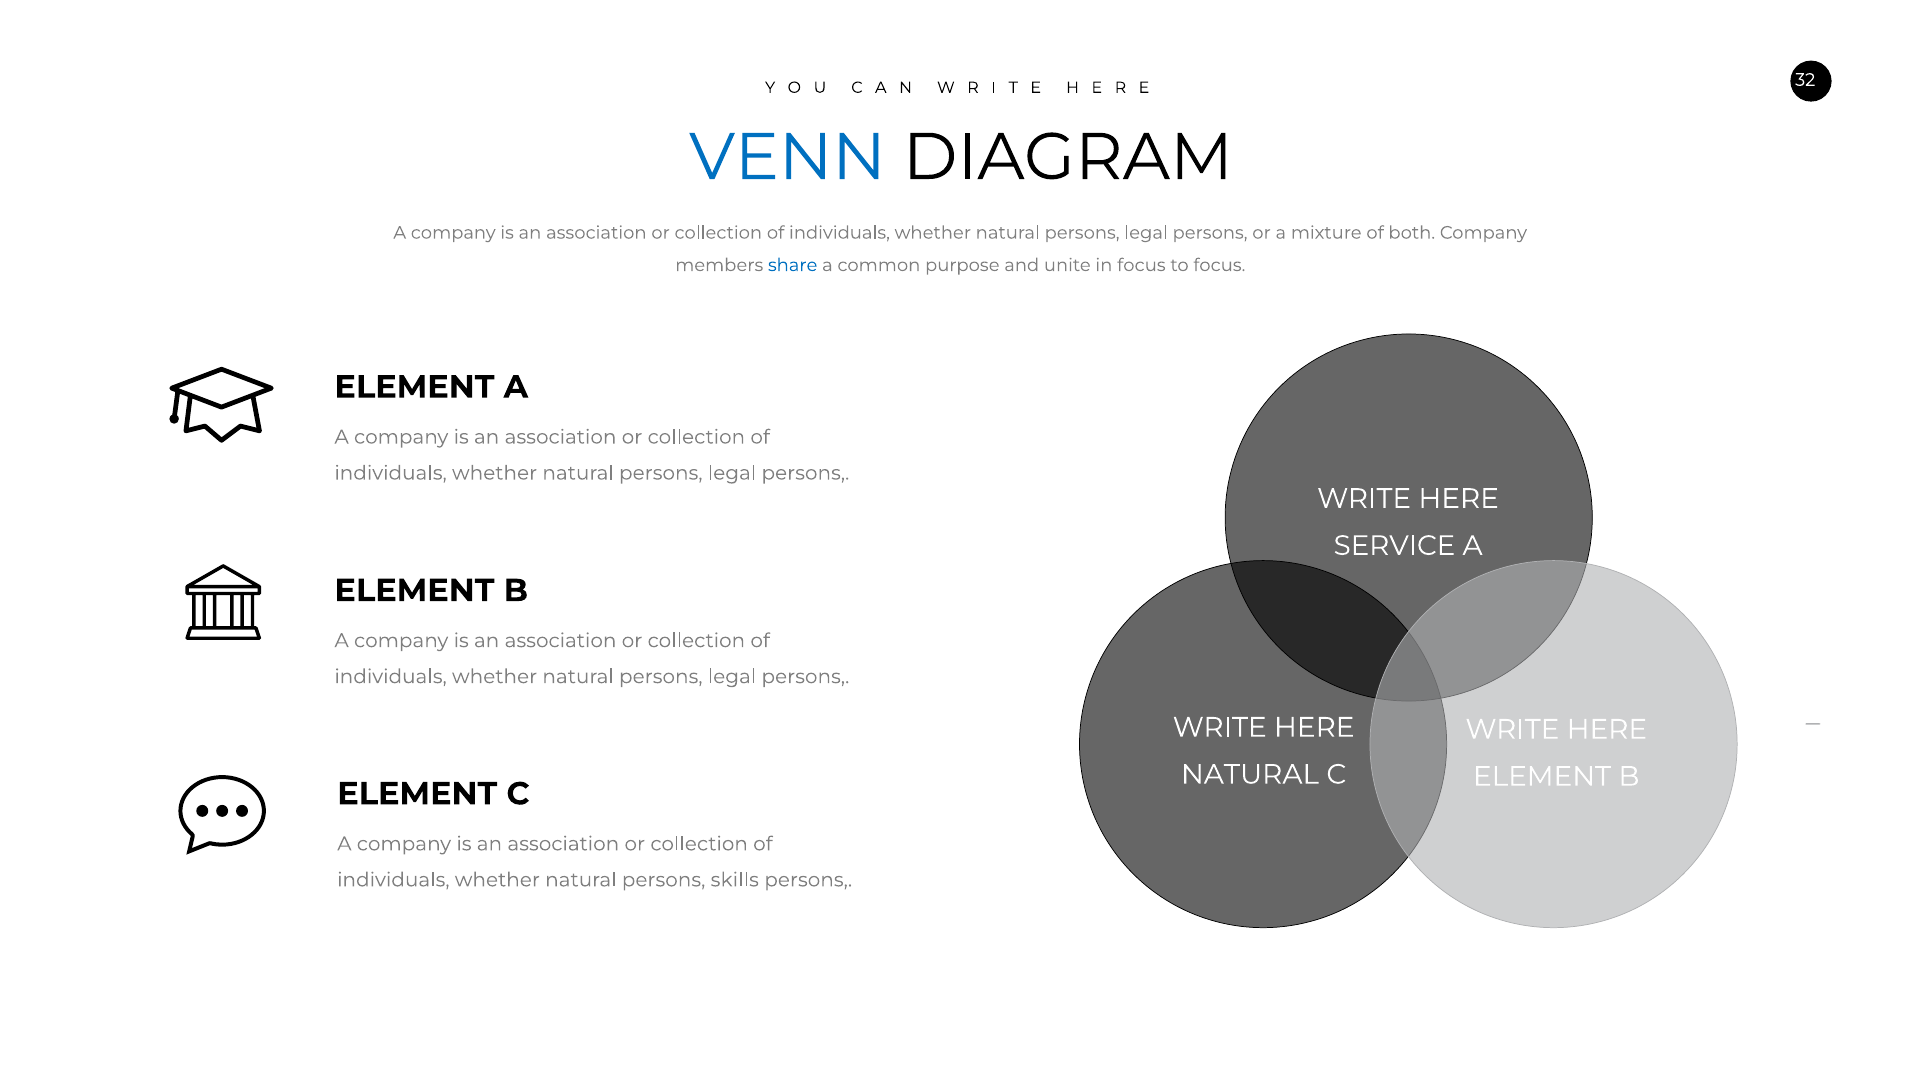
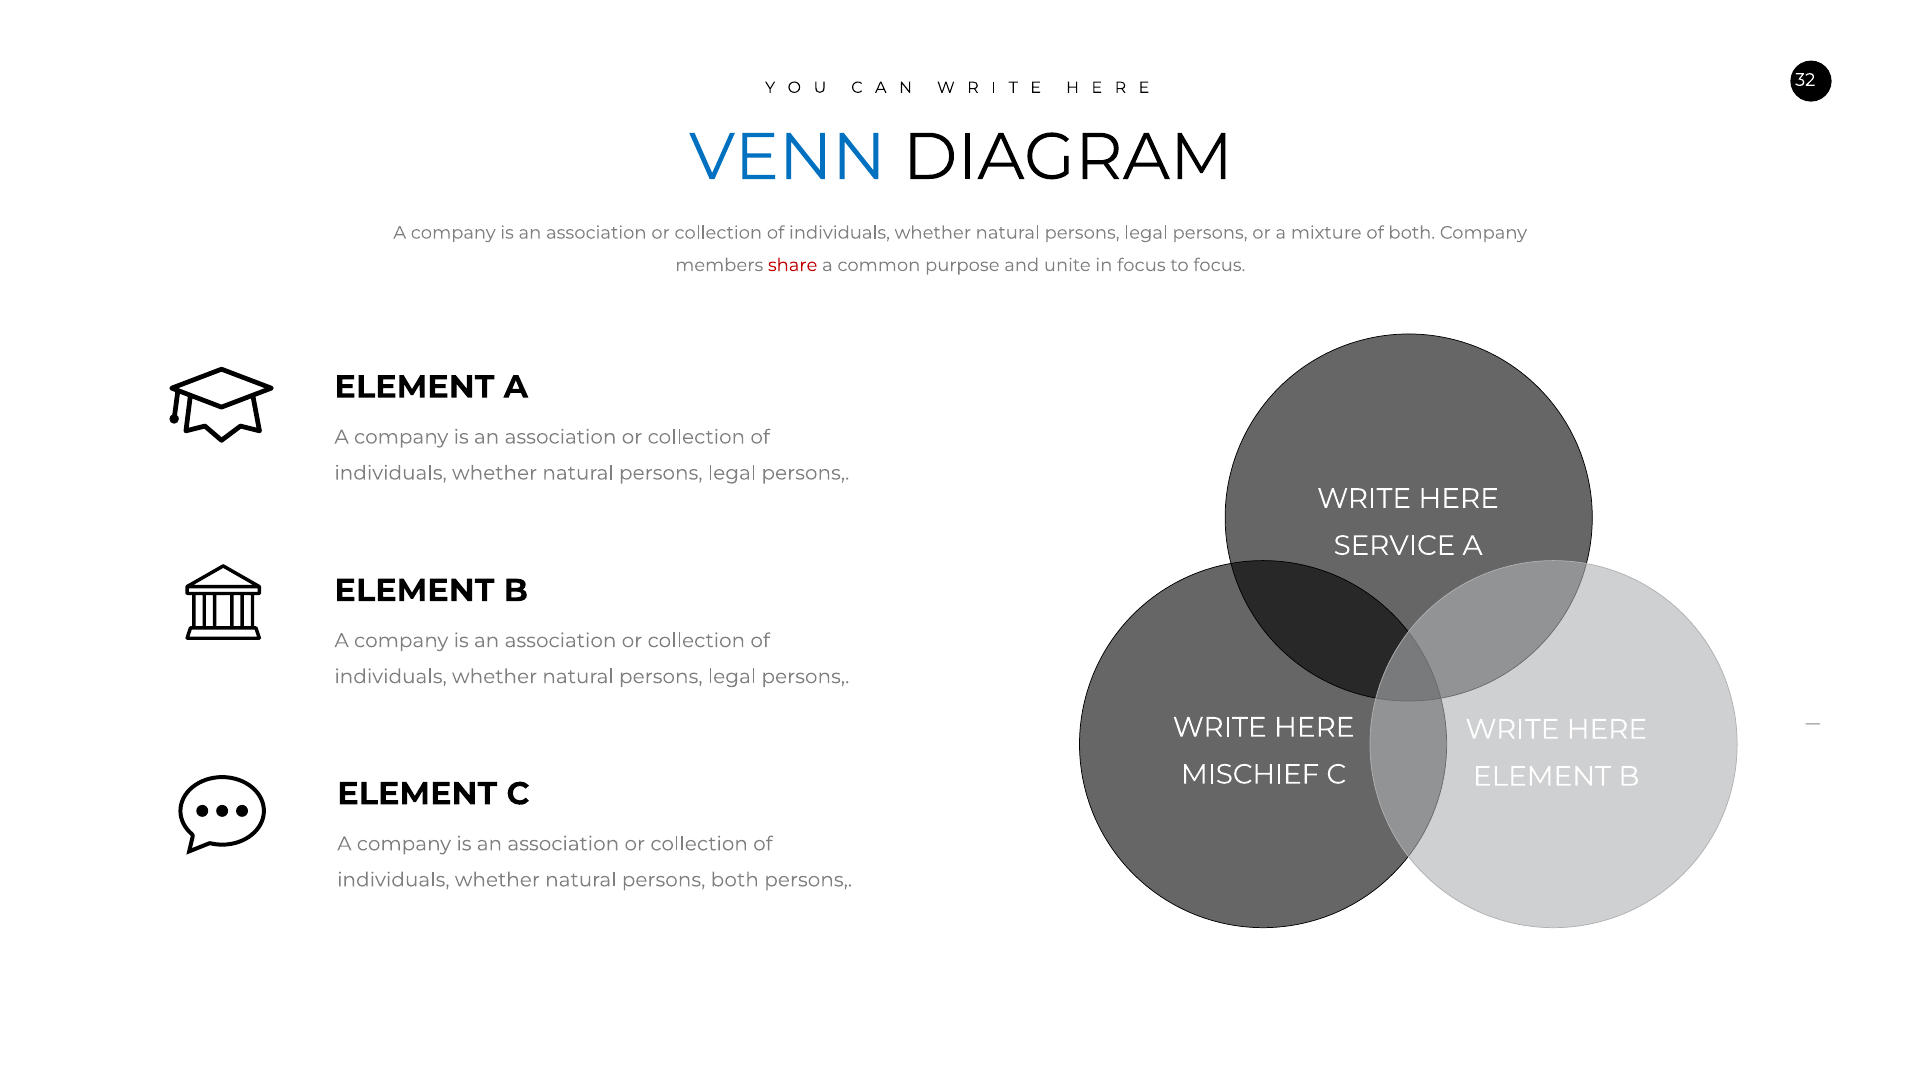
share colour: blue -> red
NATURAL at (1250, 775): NATURAL -> MISCHIEF
persons skills: skills -> both
